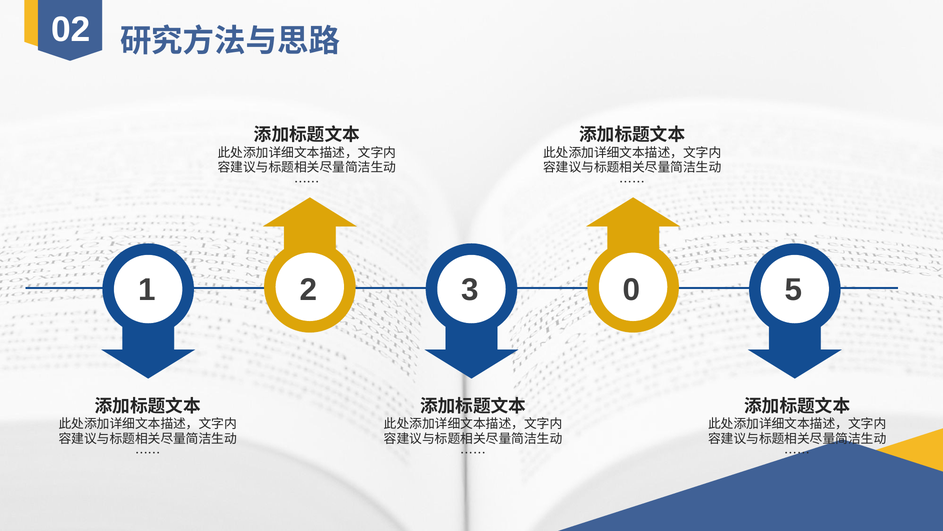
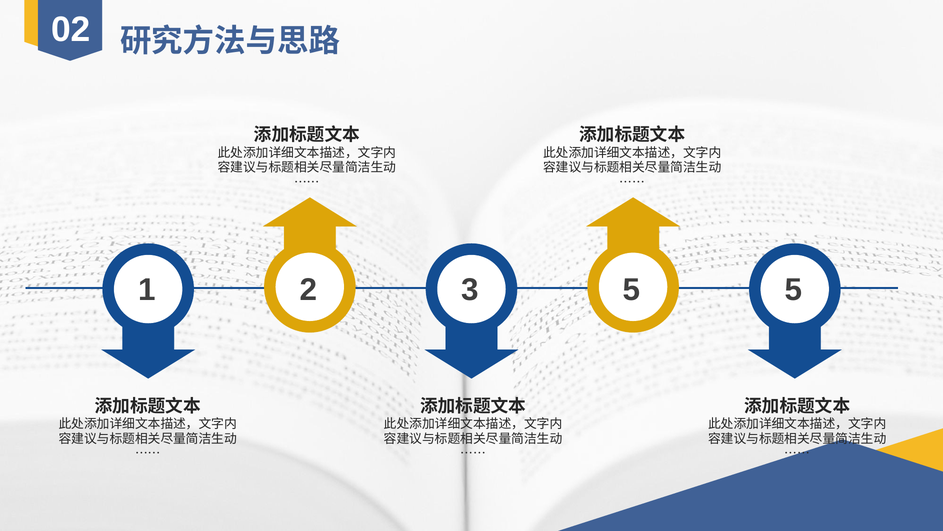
3 0: 0 -> 5
